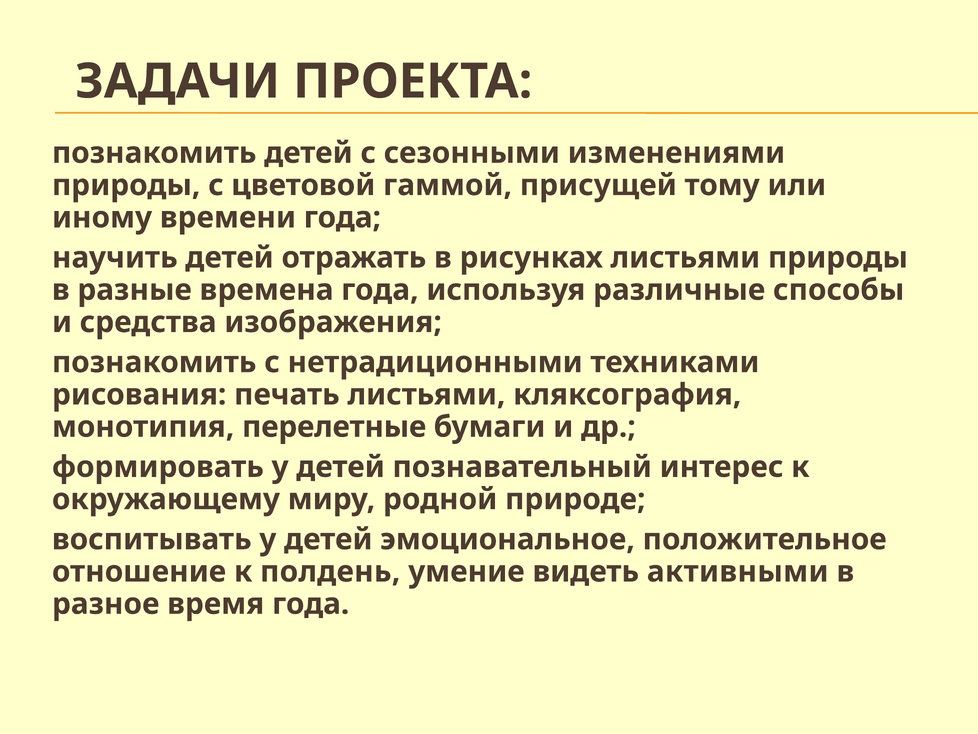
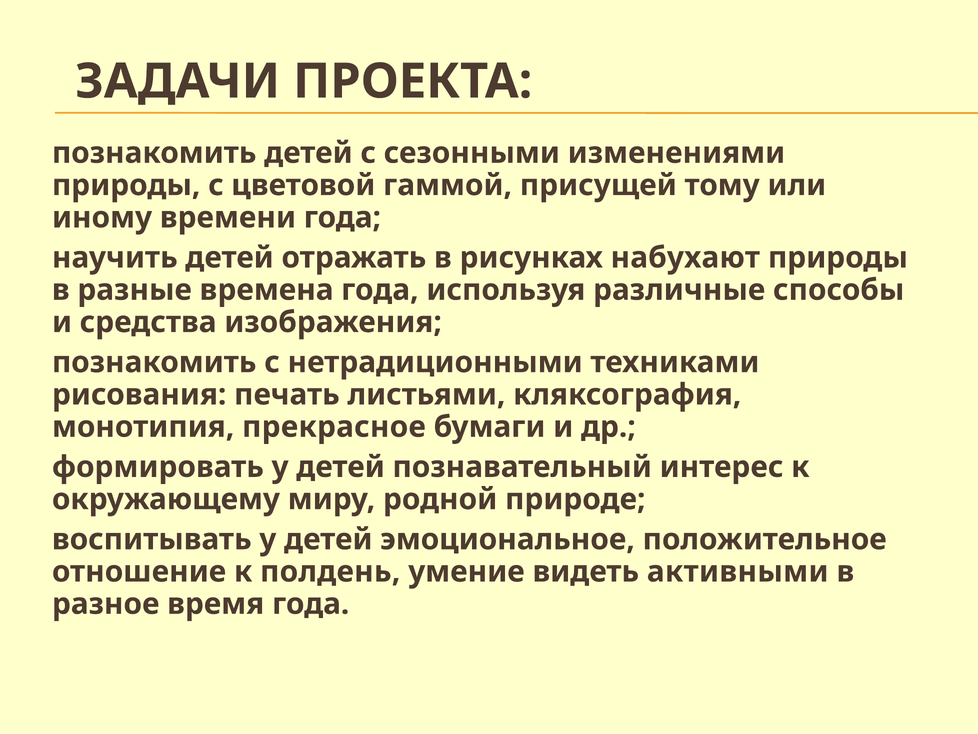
рисунках листьями: листьями -> набухают
перелетные: перелетные -> прекрасное
